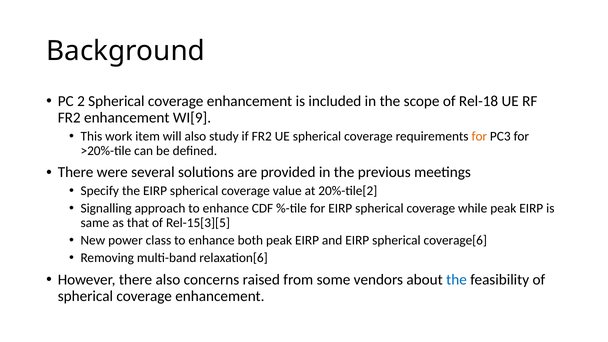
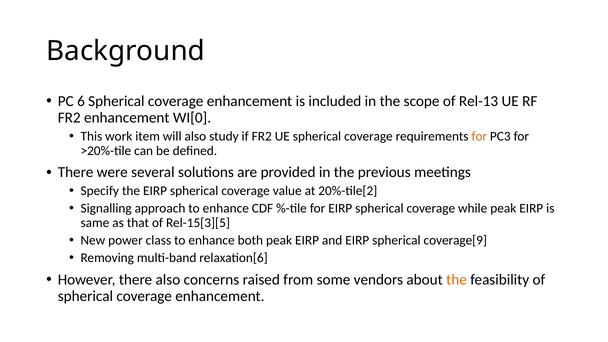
2: 2 -> 6
Rel-18: Rel-18 -> Rel-13
WI[9: WI[9 -> WI[0
coverage[6: coverage[6 -> coverage[9
the at (457, 280) colour: blue -> orange
